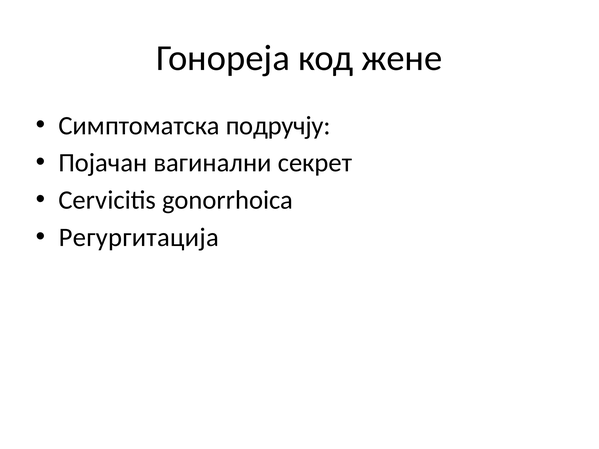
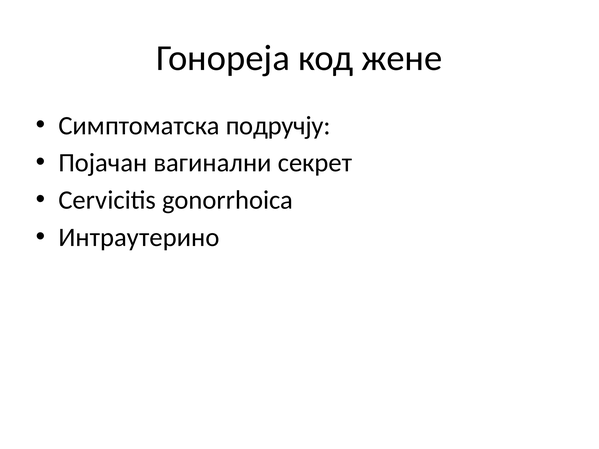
Регургитација: Регургитација -> Интраутерино
